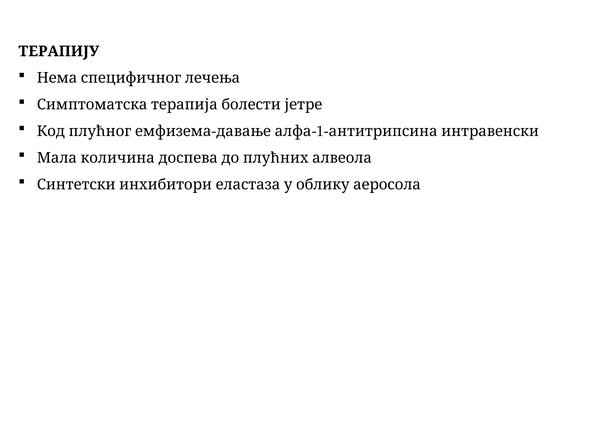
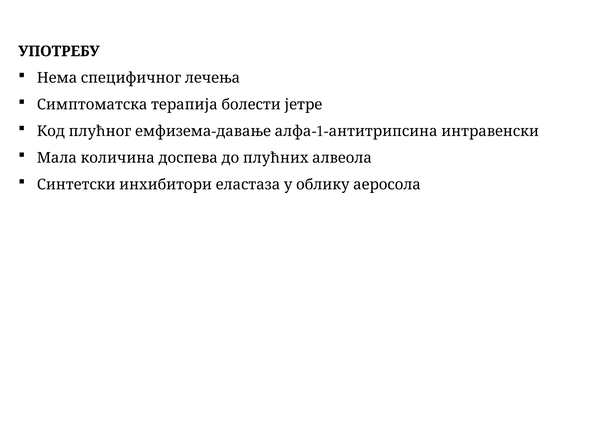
ТЕРАПИЈУ: ТЕРАПИЈУ -> УПОТРЕБУ
